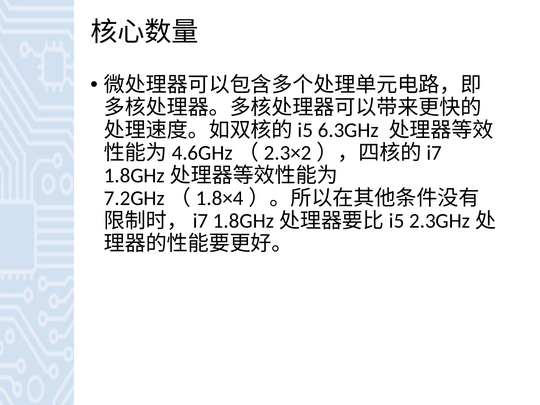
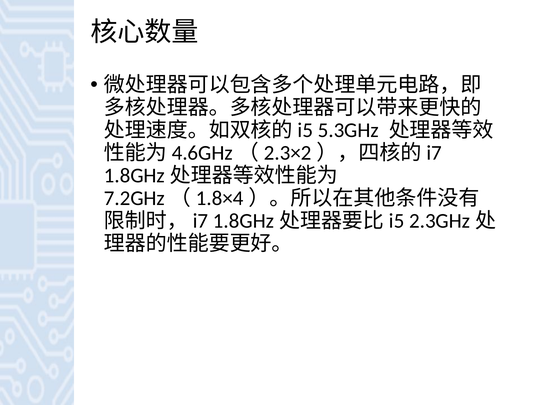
6.3GHz: 6.3GHz -> 5.3GHz
